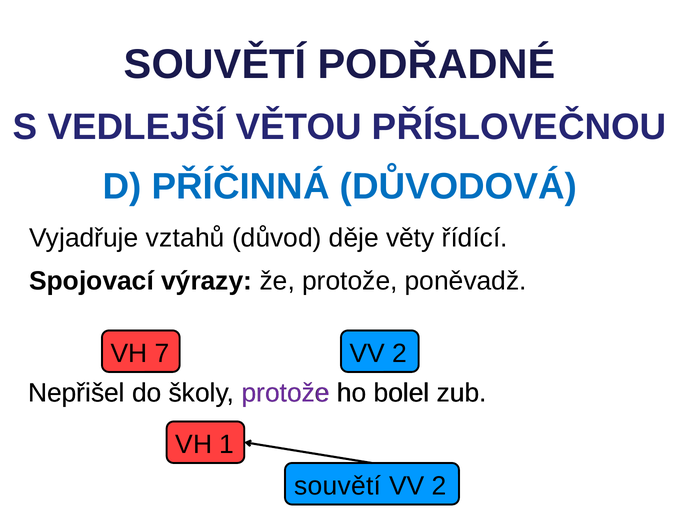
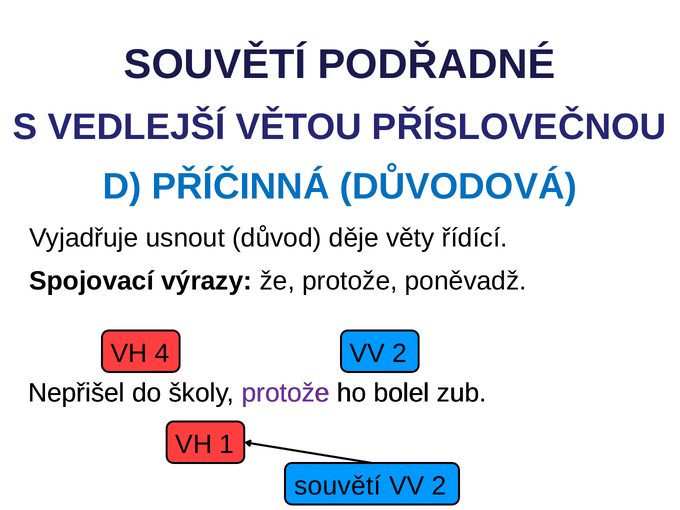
vztahů: vztahů -> usnout
7: 7 -> 4
